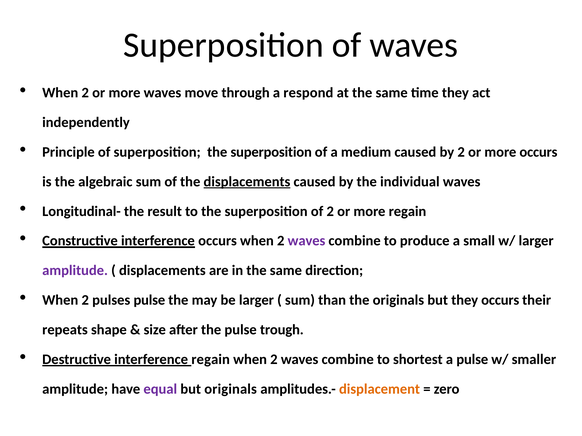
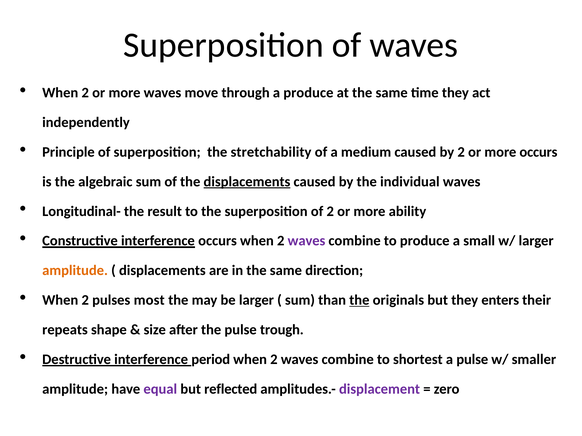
a respond: respond -> produce
superposition the superposition: superposition -> stretchability
more regain: regain -> ability
amplitude at (75, 271) colour: purple -> orange
pulses pulse: pulse -> most
the at (359, 300) underline: none -> present
they occurs: occurs -> enters
interference regain: regain -> period
but originals: originals -> reflected
displacement colour: orange -> purple
